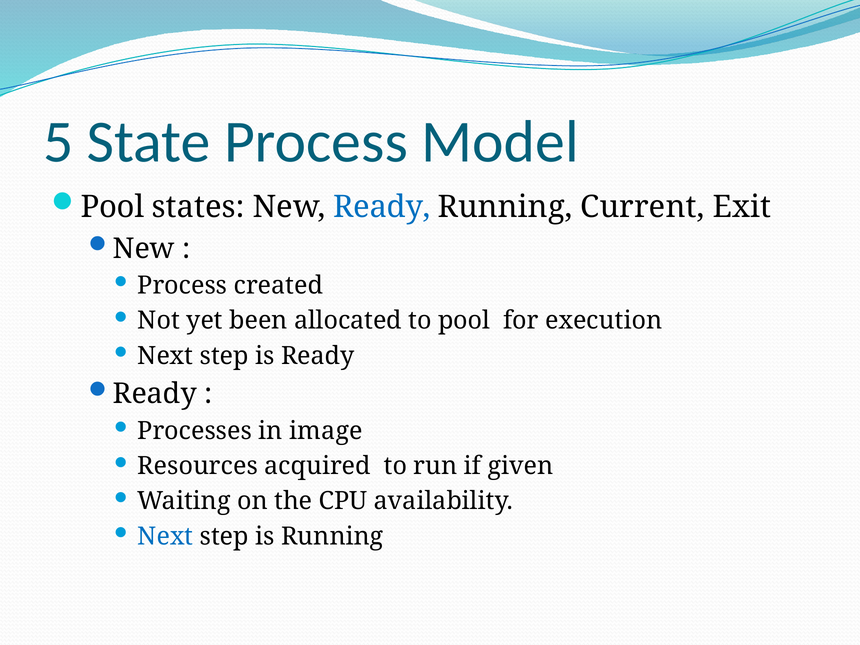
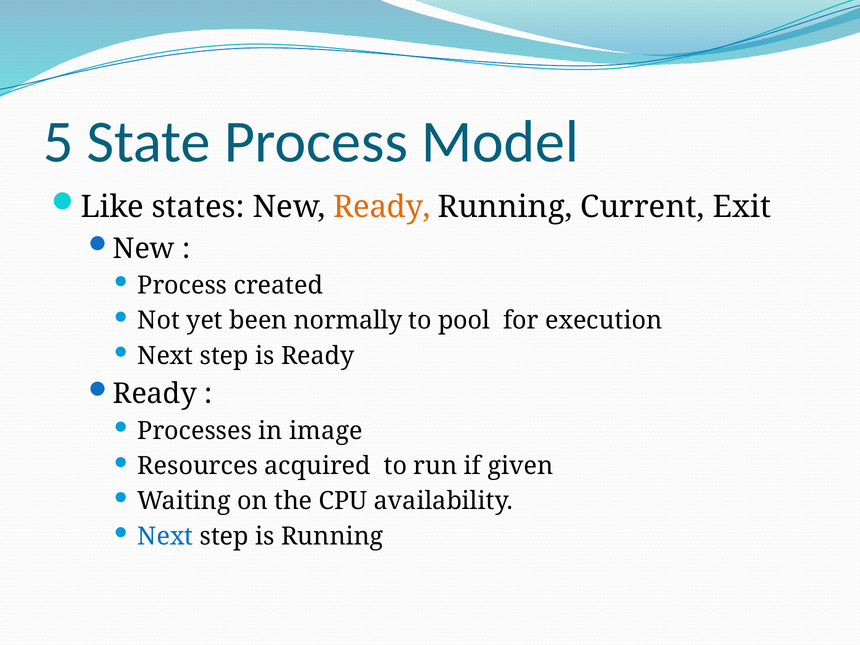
Pool at (113, 207): Pool -> Like
Ready at (382, 207) colour: blue -> orange
allocated: allocated -> normally
